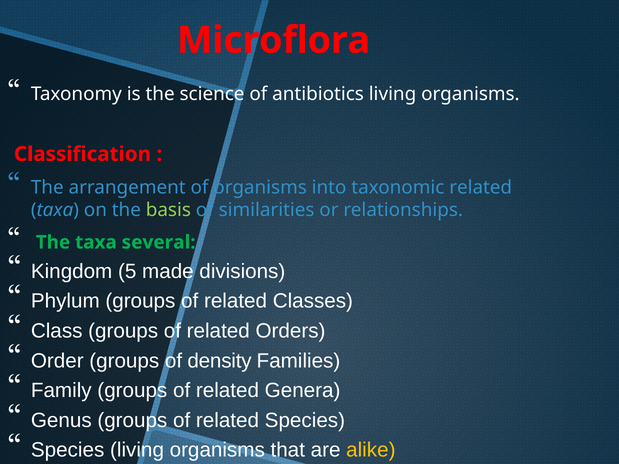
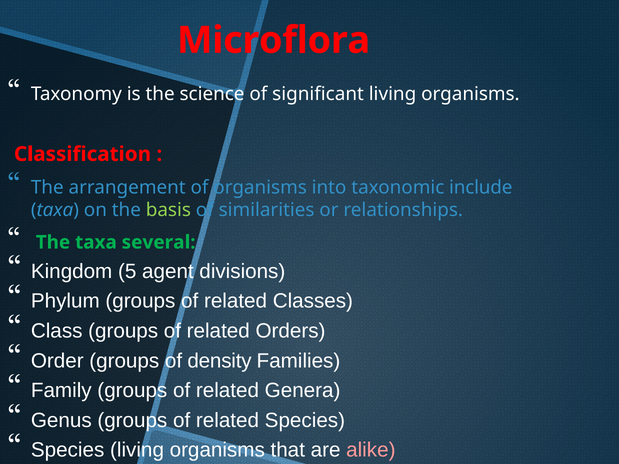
antibiotics: antibiotics -> significant
taxonomic related: related -> include
made: made -> agent
alike colour: yellow -> pink
